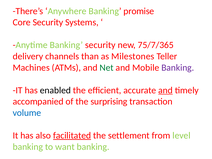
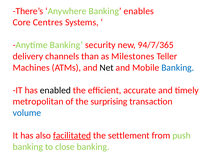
promise: promise -> enables
Core Security: Security -> Centres
75/7/365: 75/7/365 -> 94/7/365
Net colour: green -> black
Banking at (178, 68) colour: purple -> blue
and at (166, 90) underline: present -> none
accompanied: accompanied -> metropolitan
level: level -> push
want: want -> close
